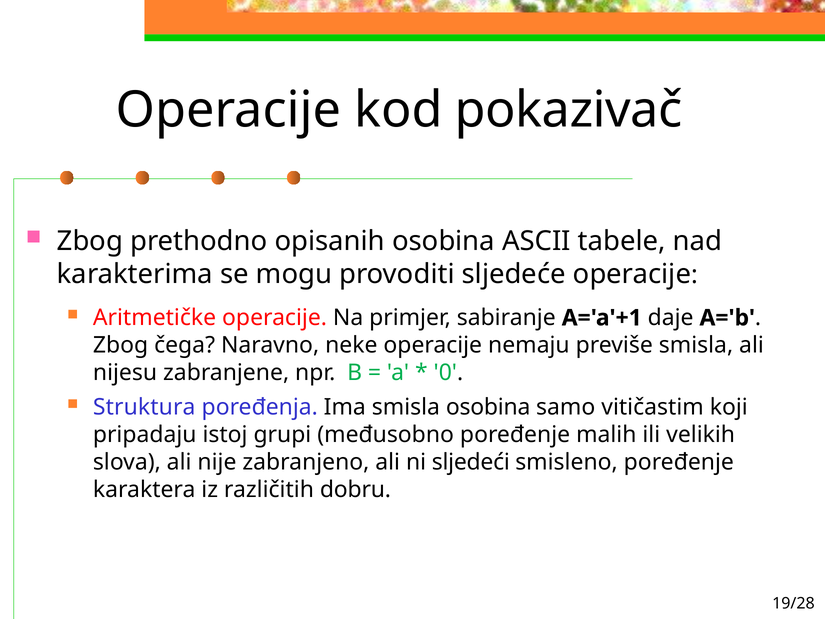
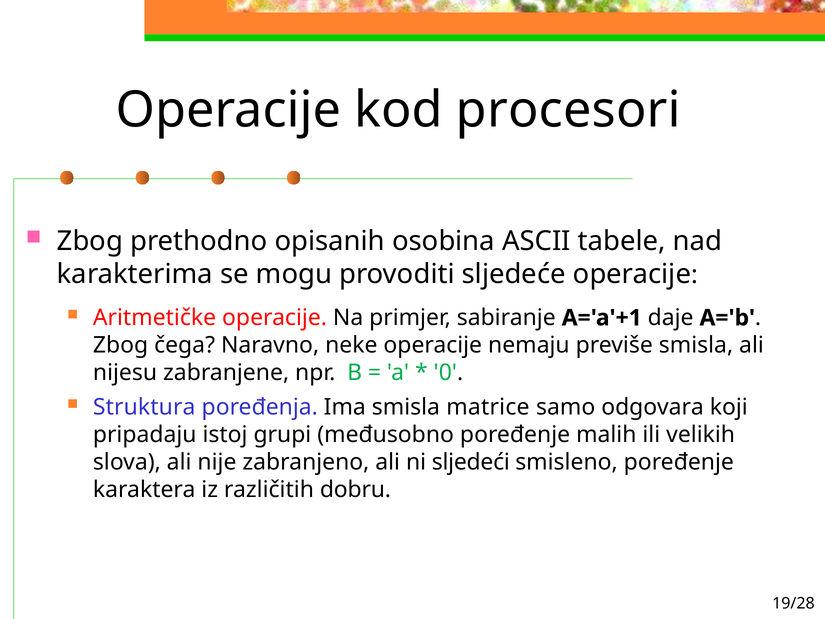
pokazivač: pokazivač -> procesori
smisla osobina: osobina -> matrice
vitičastim: vitičastim -> odgovara
